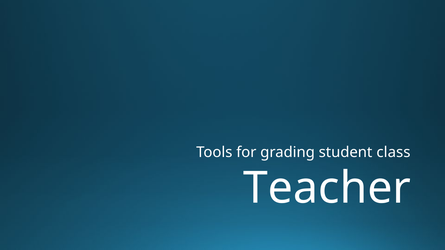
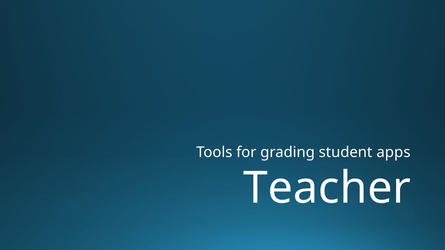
class: class -> apps
